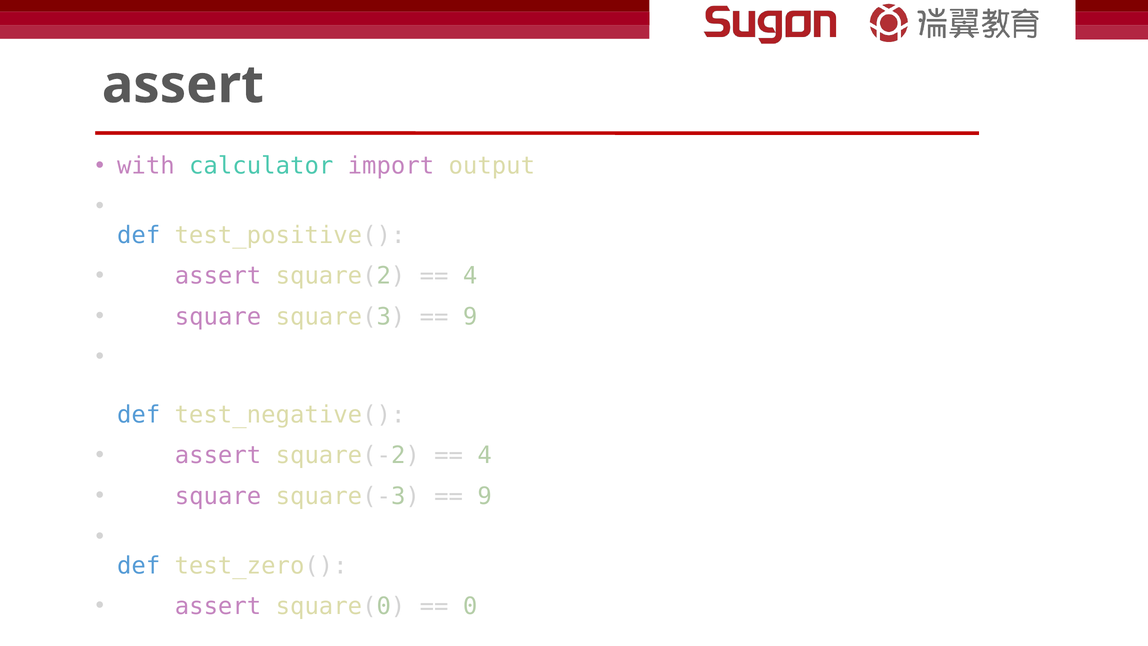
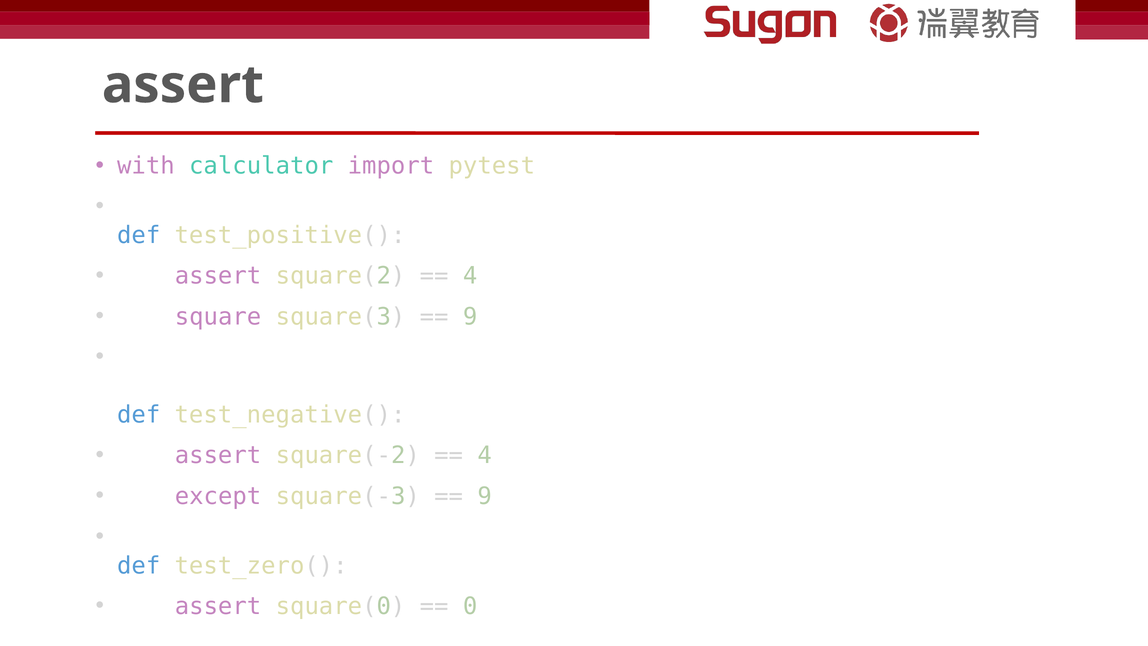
output: output -> pytest
square at (218, 496): square -> except
